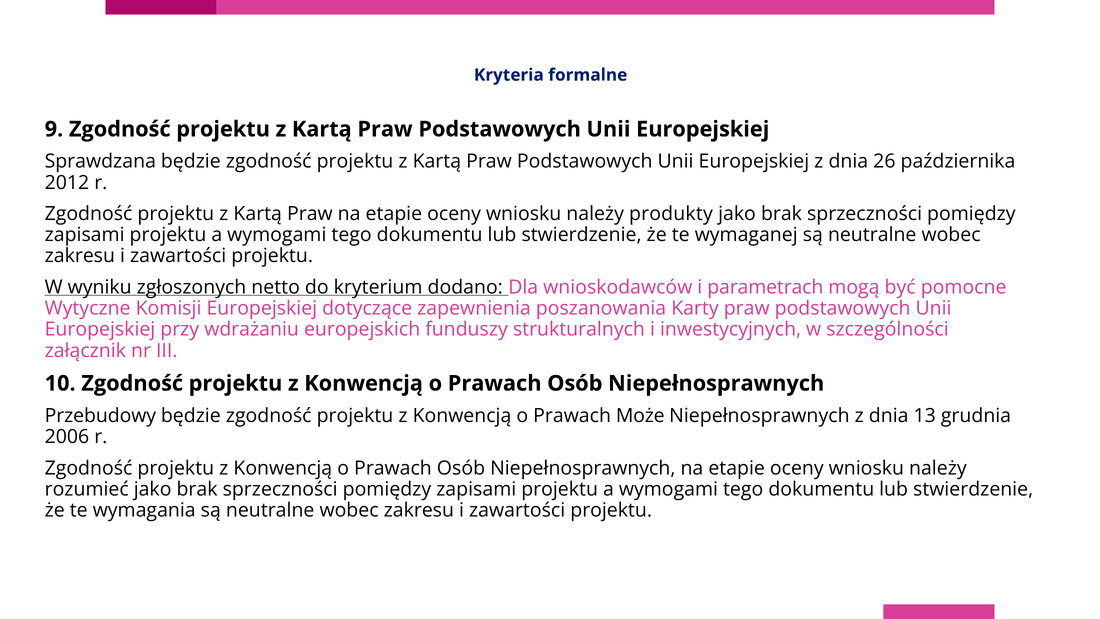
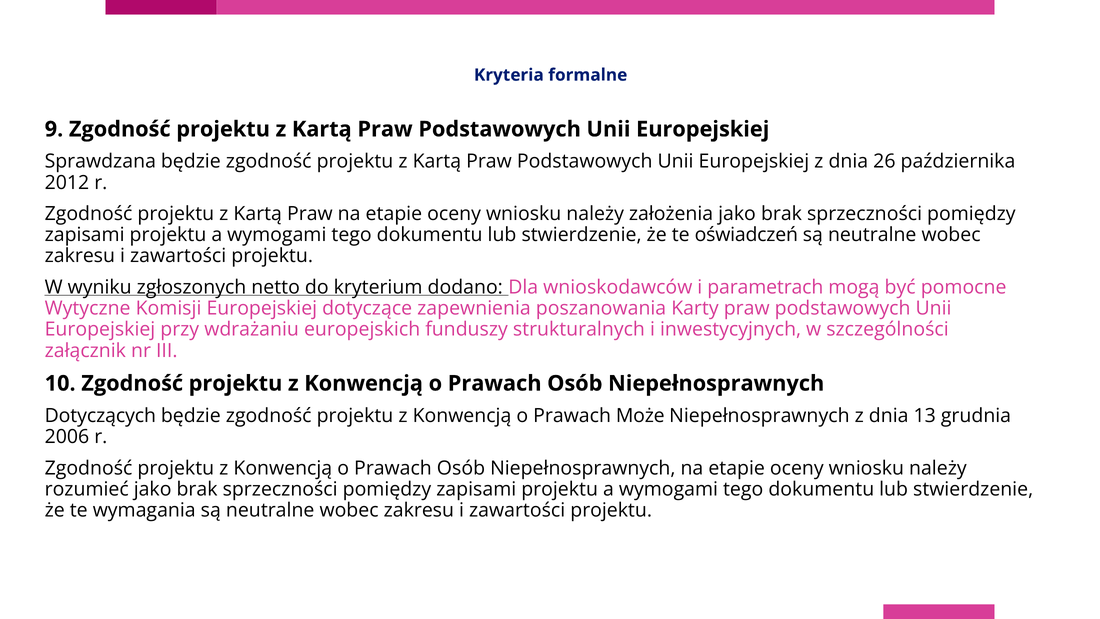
produkty: produkty -> założenia
wymaganej: wymaganej -> oświadczeń
Przebudowy: Przebudowy -> Dotyczących
